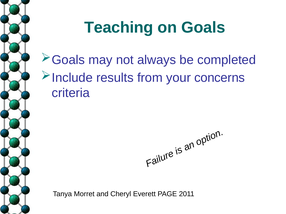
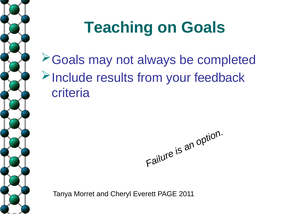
concerns: concerns -> feedback
